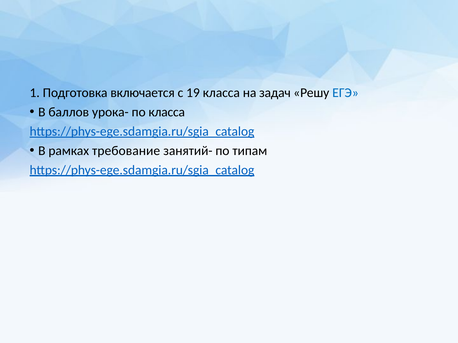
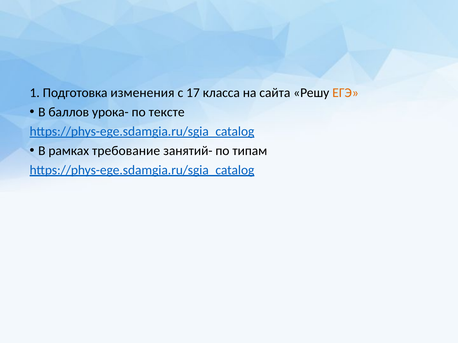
включается: включается -> изменения
19: 19 -> 17
задач: задач -> сайта
ЕГЭ colour: blue -> orange
по класса: класса -> тексте
